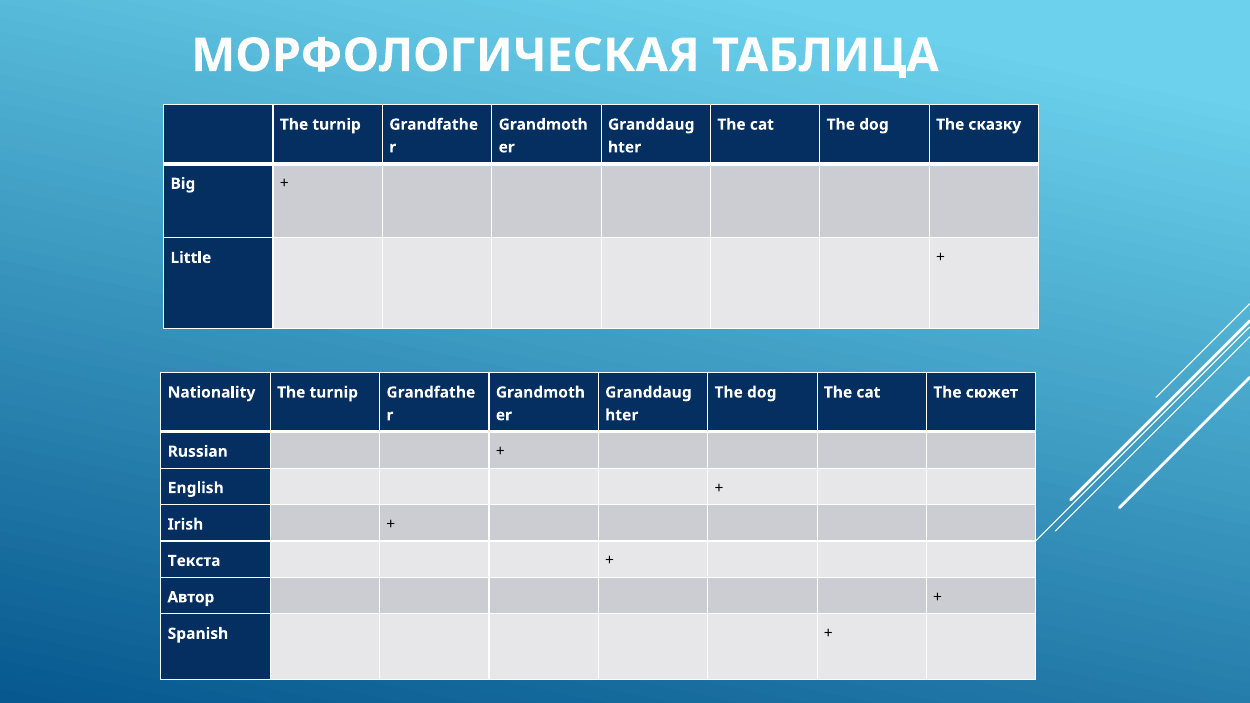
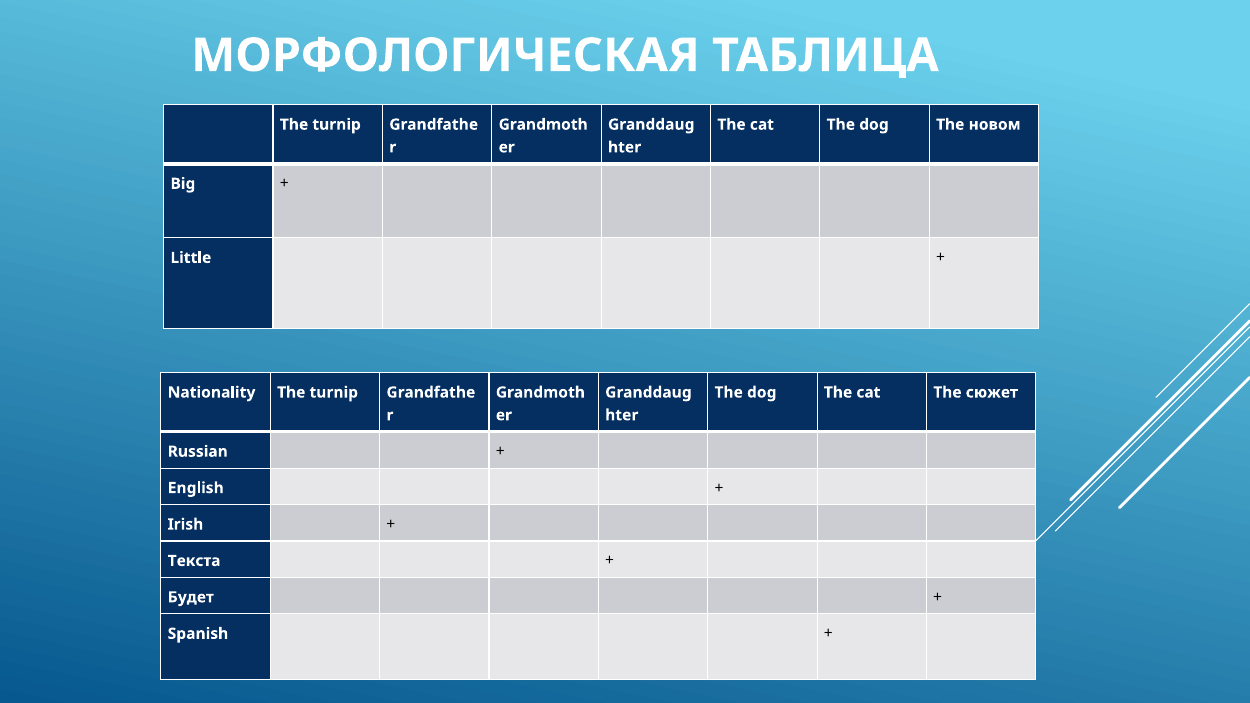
сказку: сказку -> новом
Автор: Автор -> Будет
